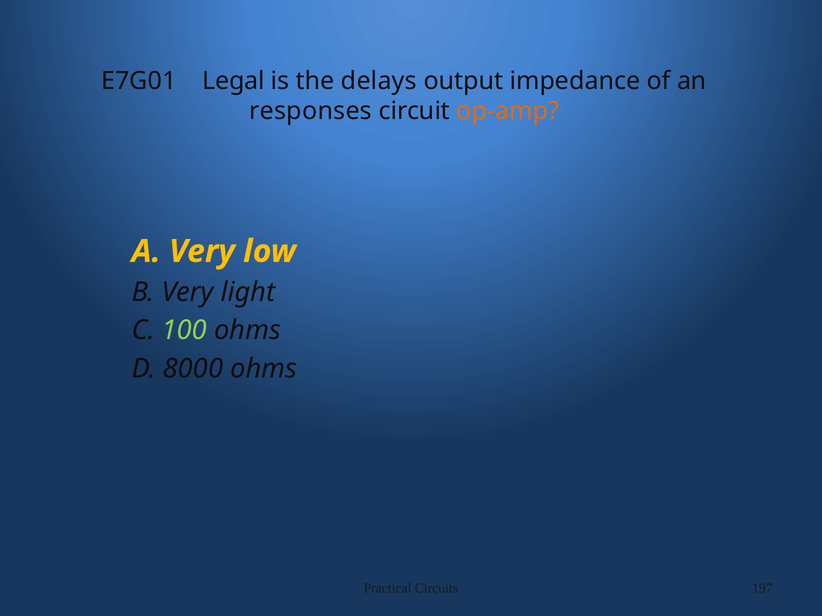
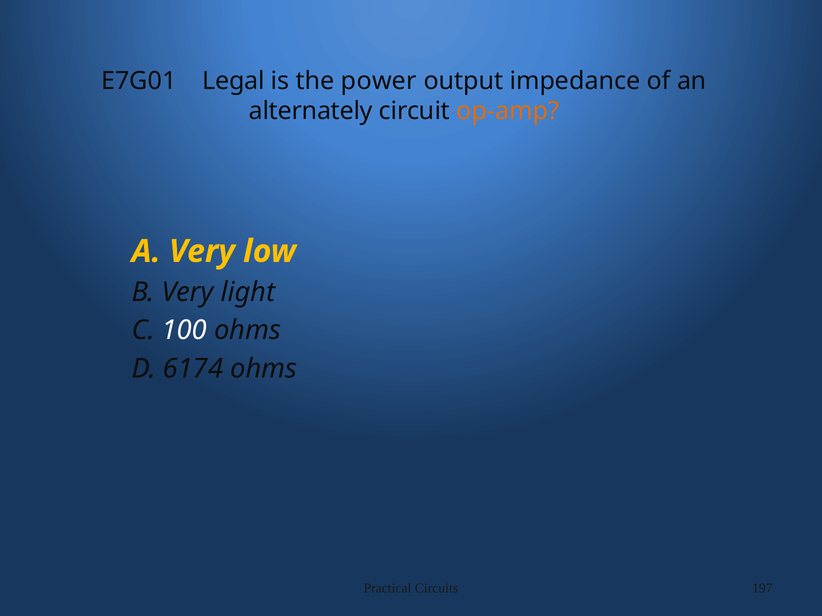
delays: delays -> power
responses: responses -> alternately
100 colour: light green -> white
8000: 8000 -> 6174
